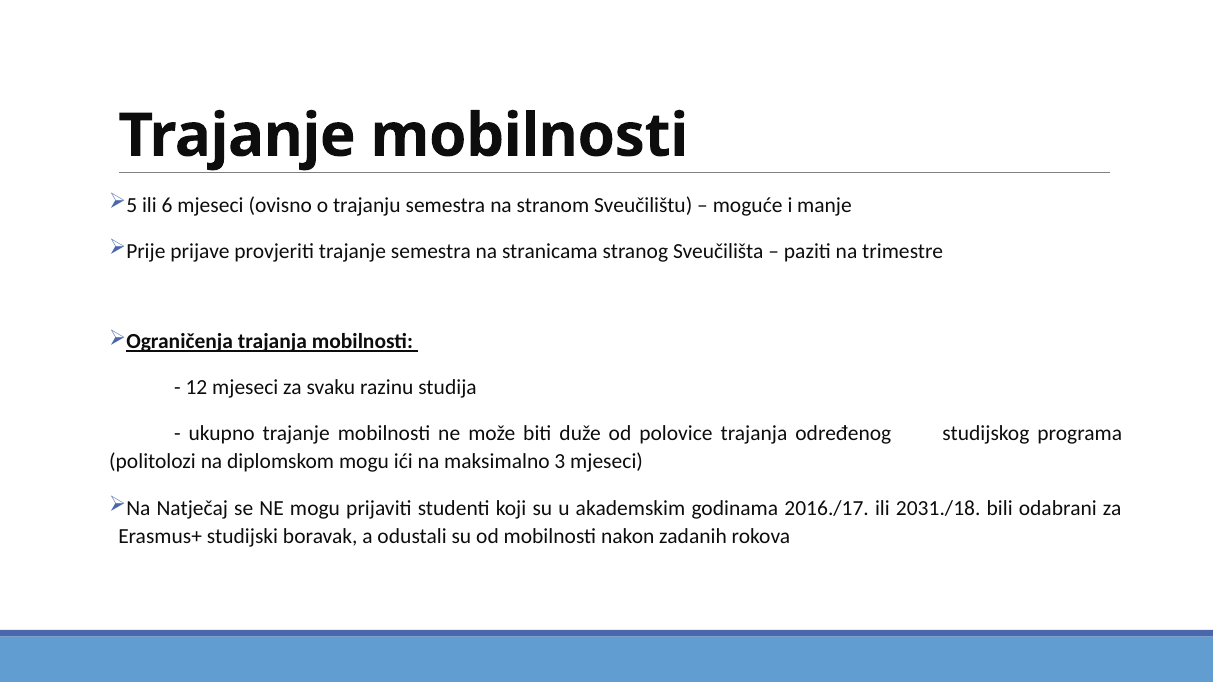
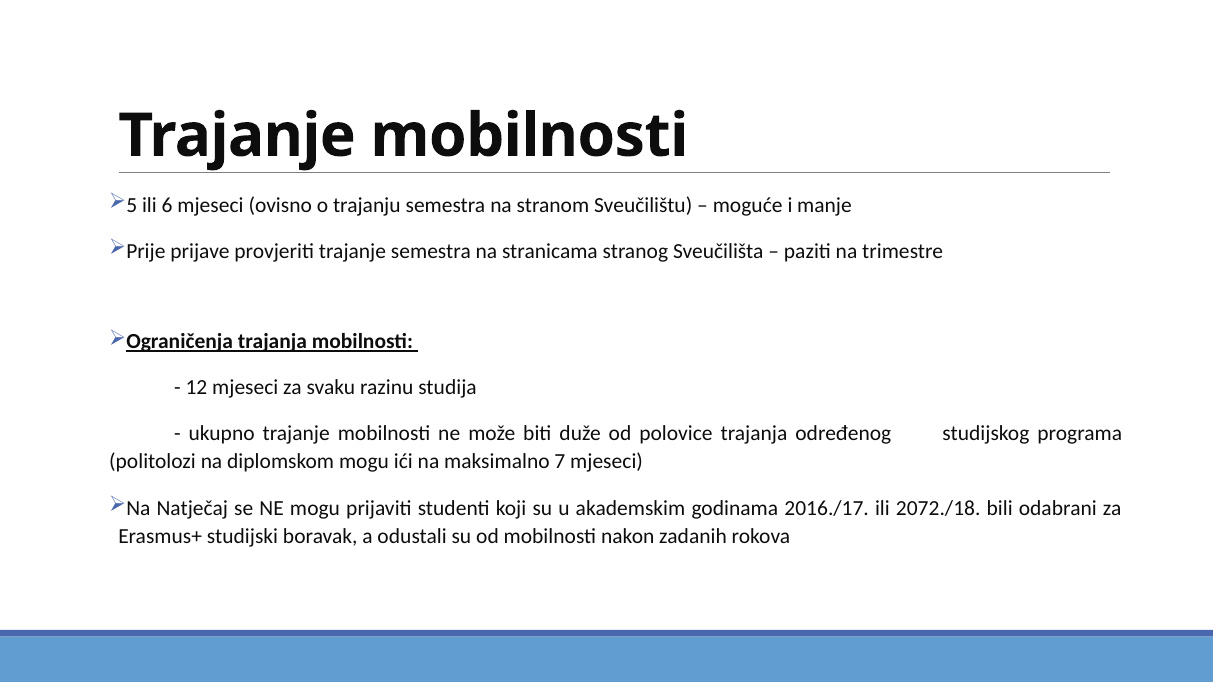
3: 3 -> 7
2031./18: 2031./18 -> 2072./18
